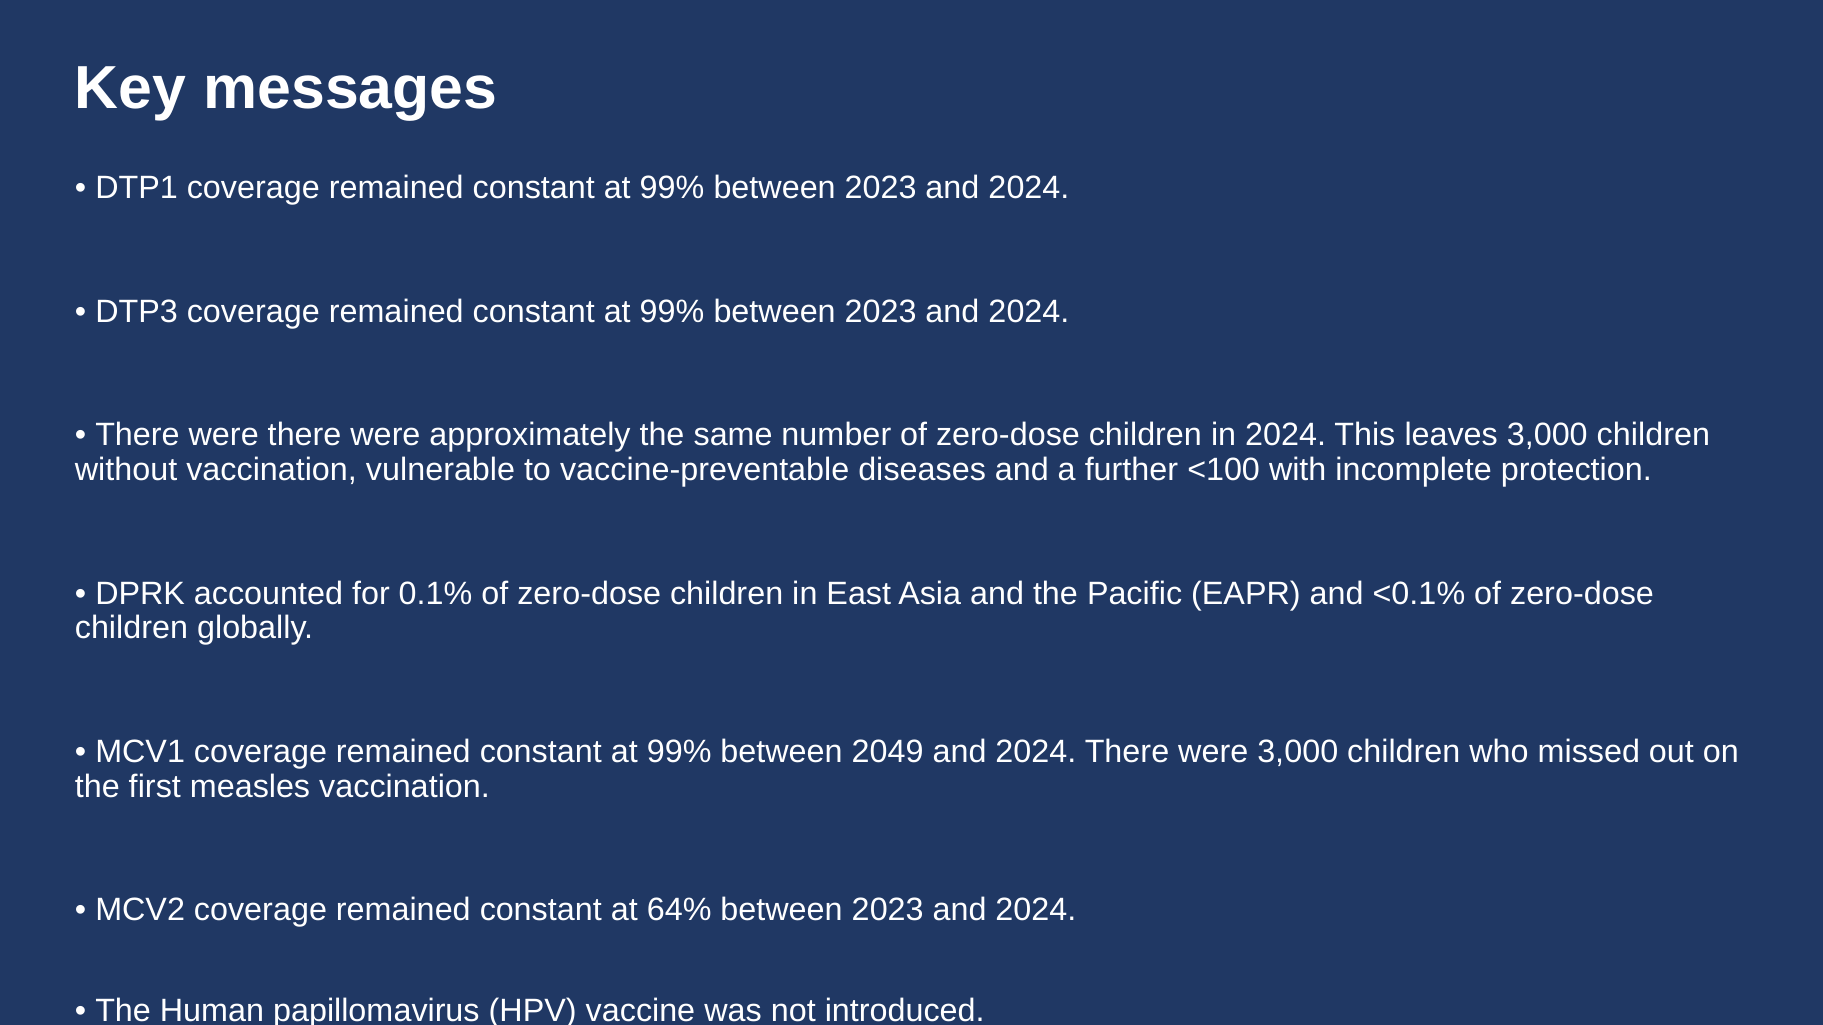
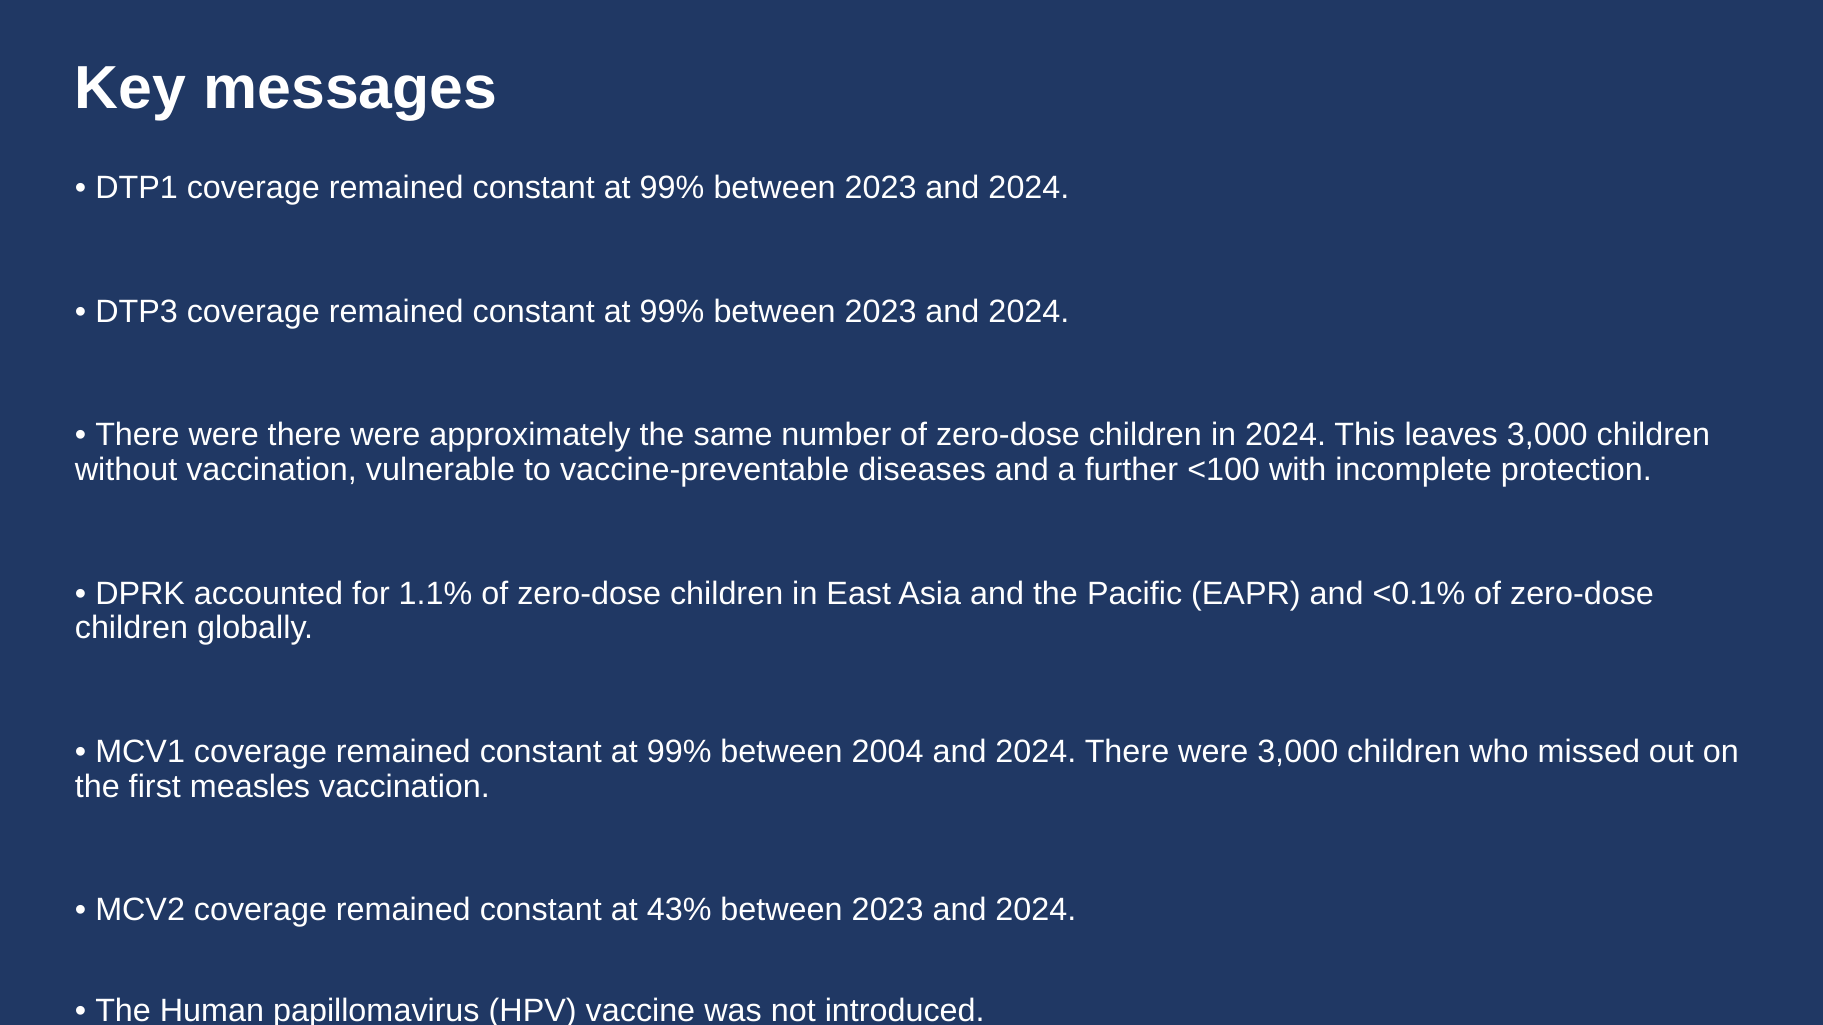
0.1%: 0.1% -> 1.1%
2049: 2049 -> 2004
64%: 64% -> 43%
